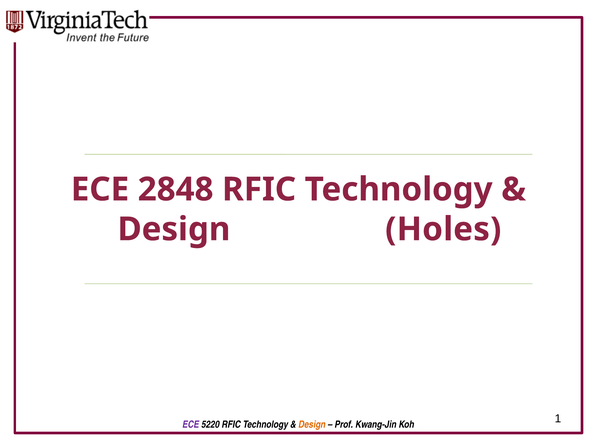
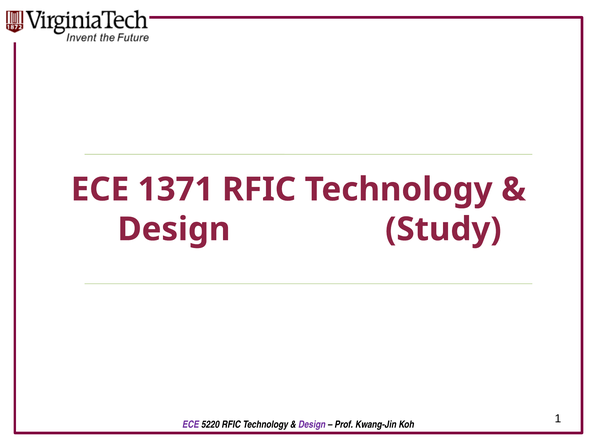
2848: 2848 -> 1371
Holes: Holes -> Study
Design at (312, 424) colour: orange -> purple
